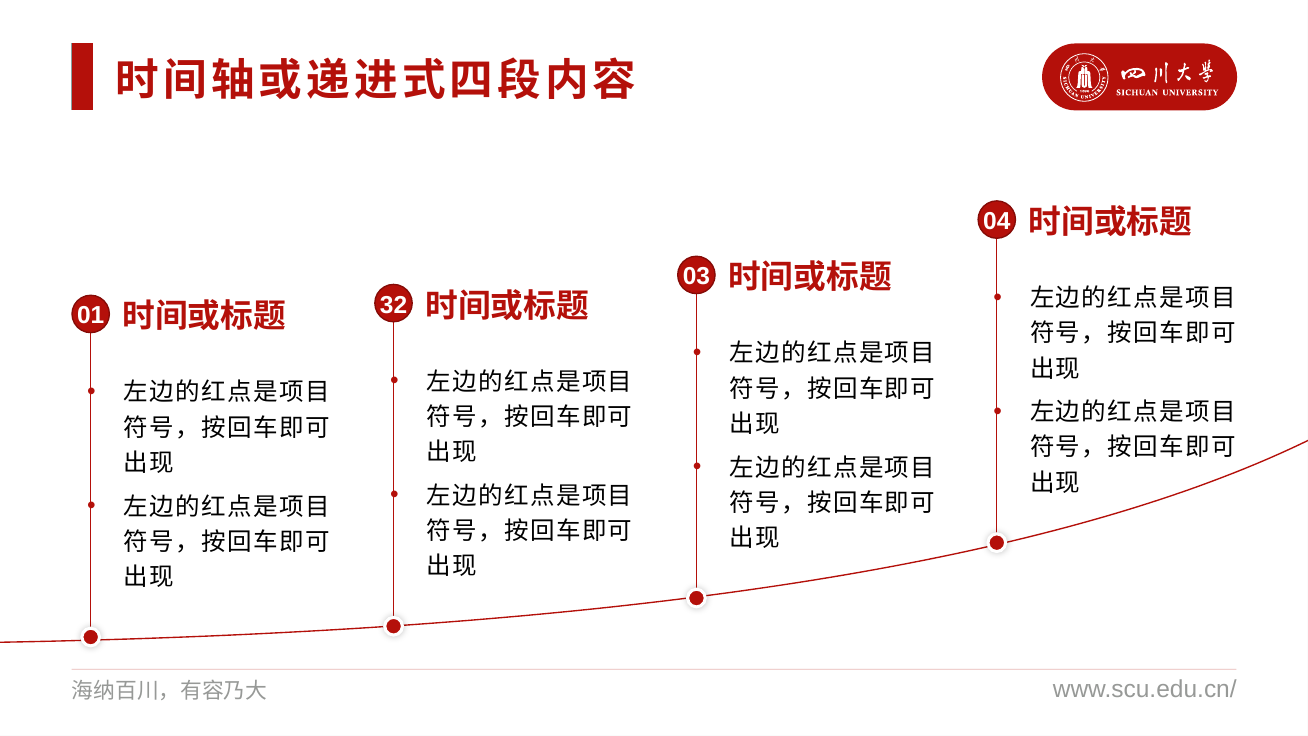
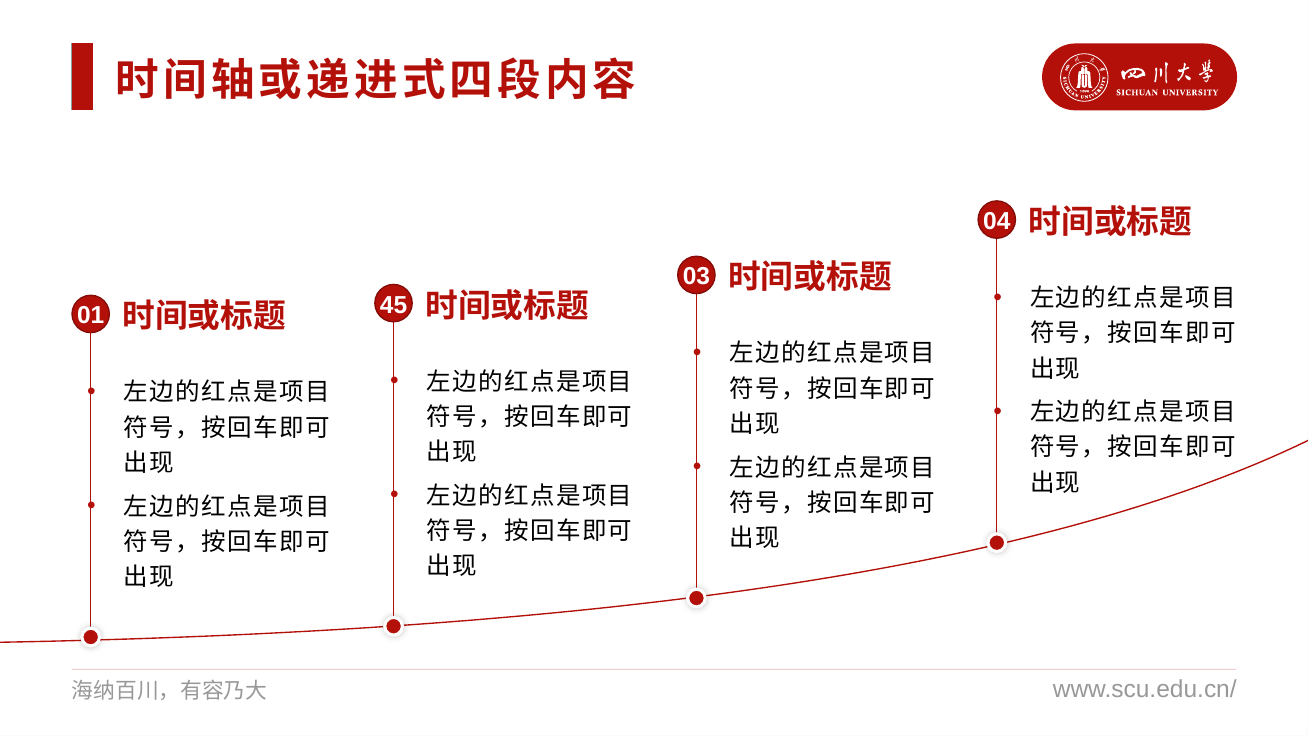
32: 32 -> 45
